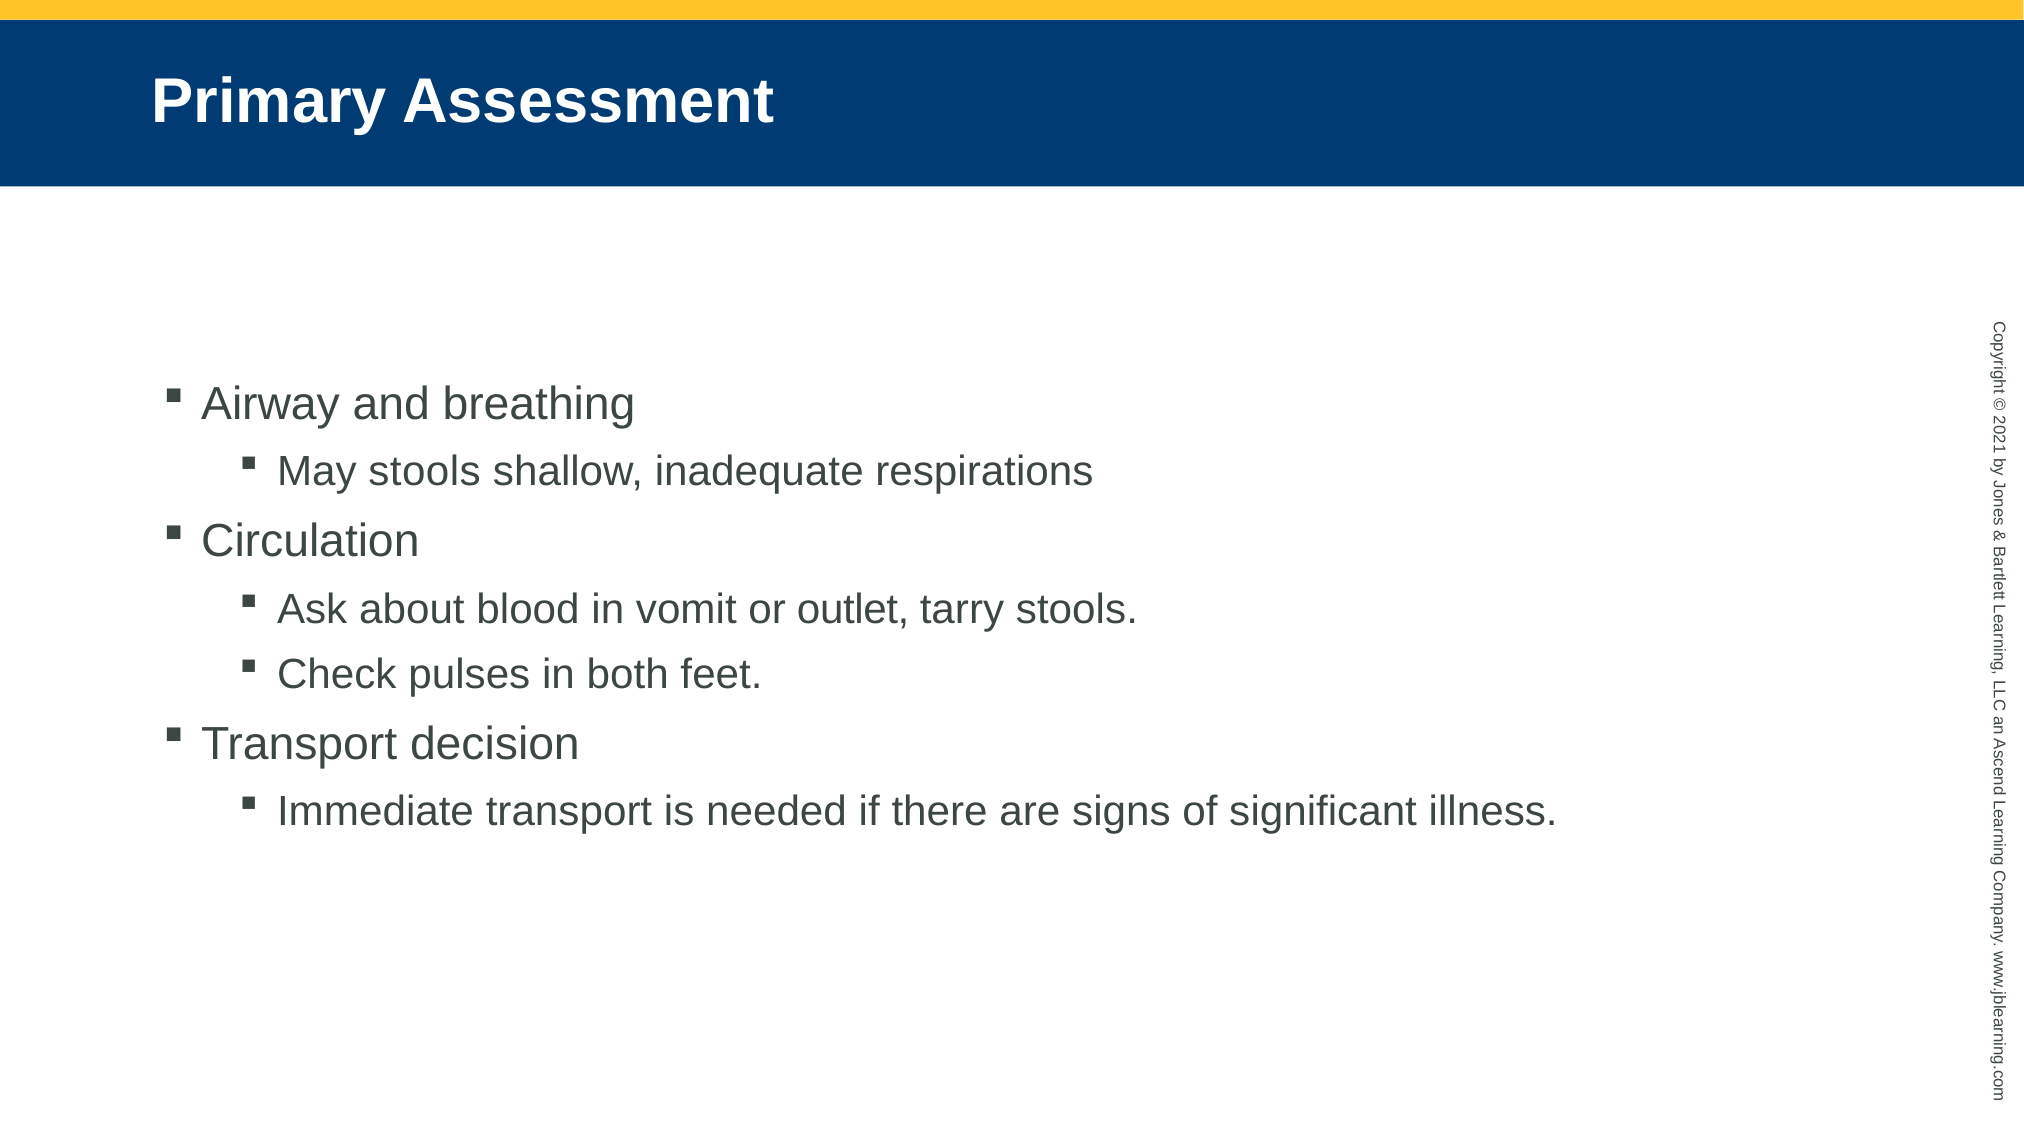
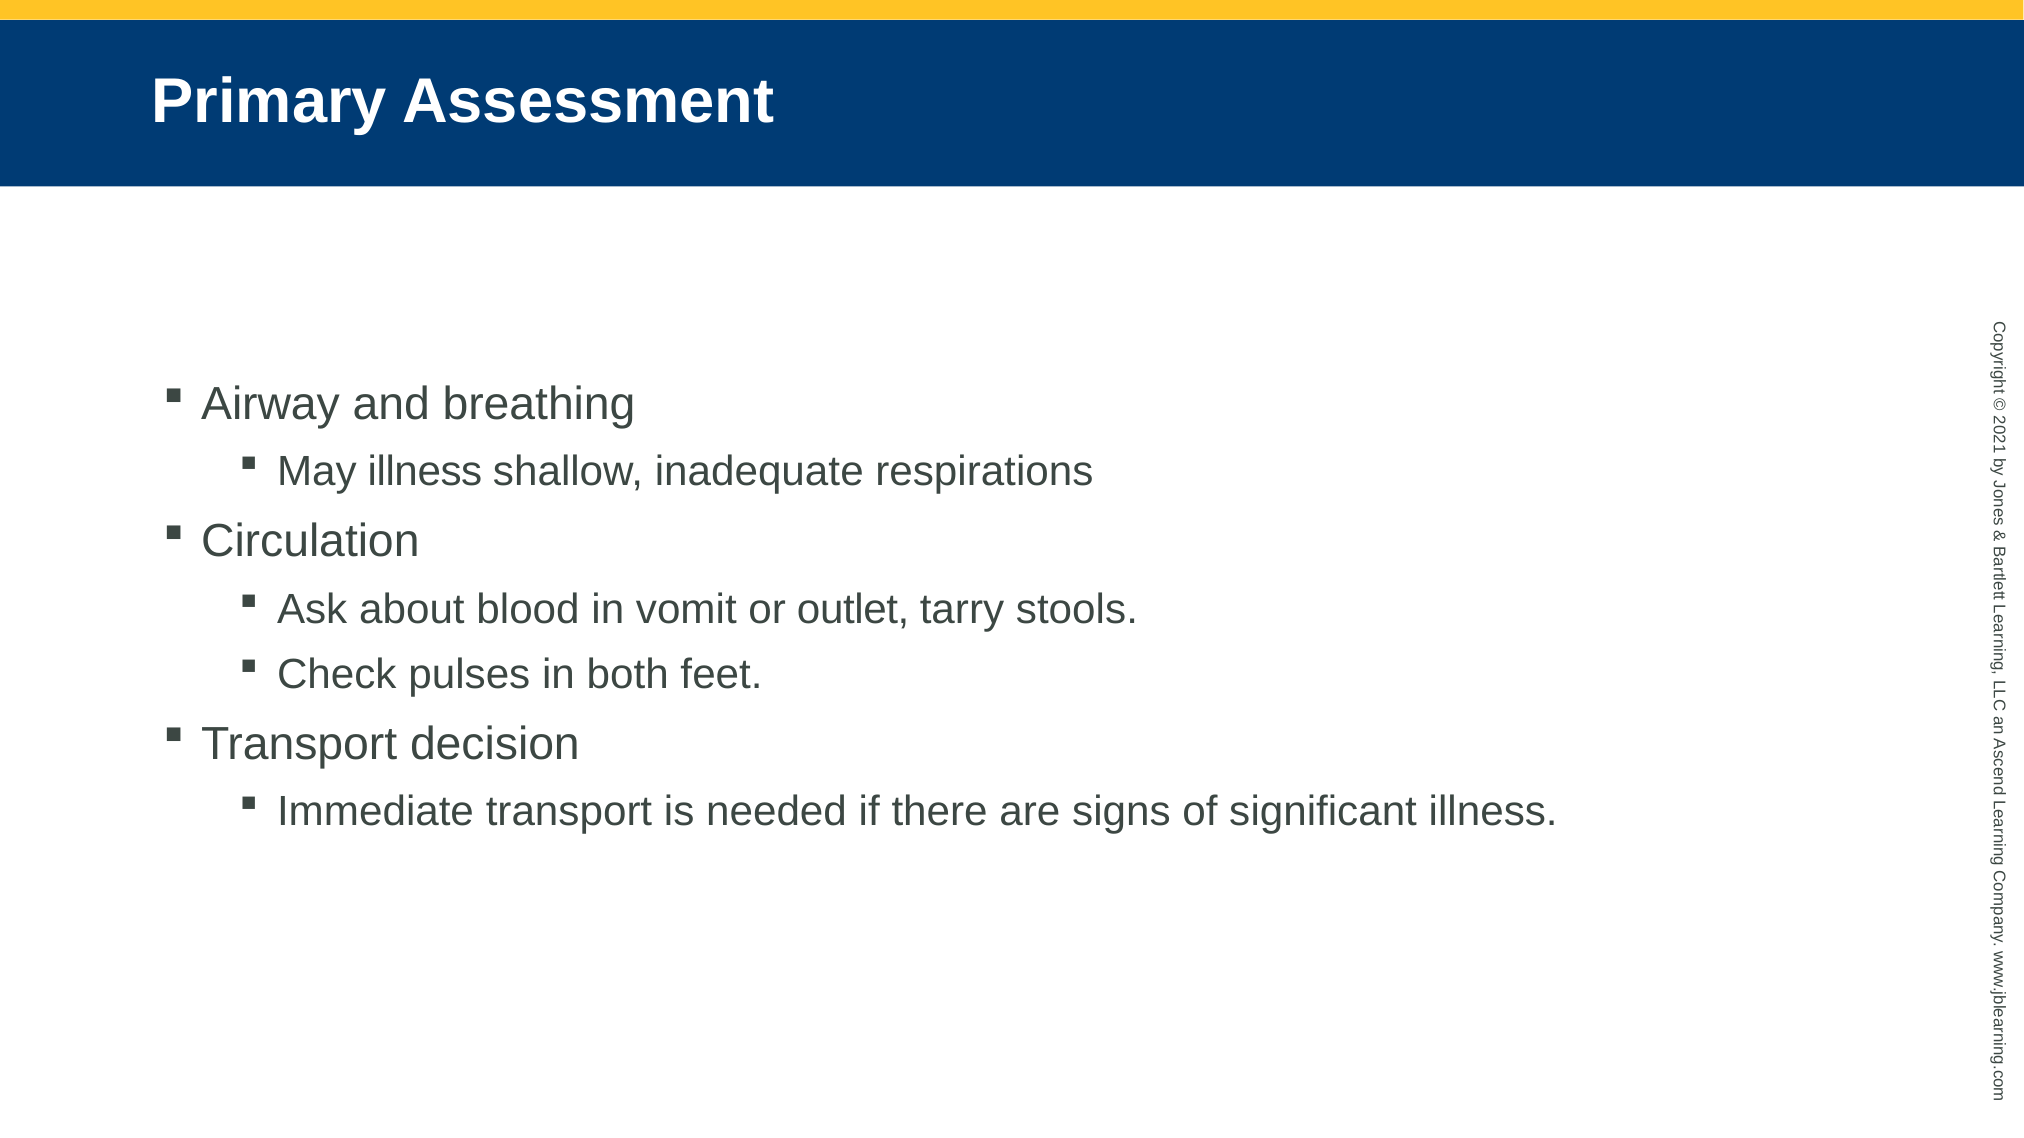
May stools: stools -> illness
